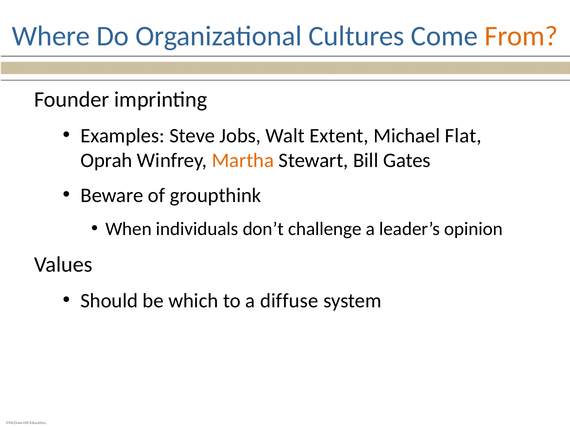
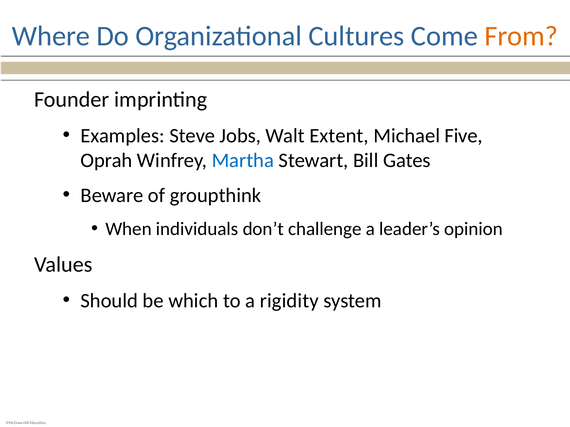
Flat: Flat -> Five
Martha colour: orange -> blue
diffuse: diffuse -> rigidity
